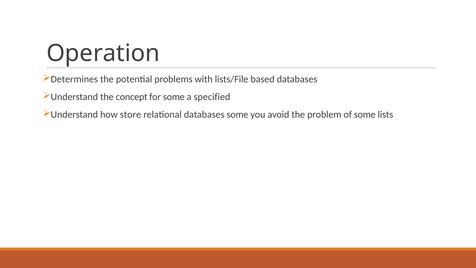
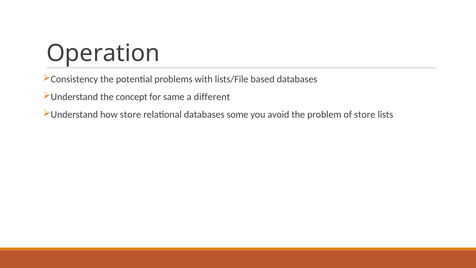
Determines: Determines -> Consistency
for some: some -> same
specified: specified -> different
of some: some -> store
